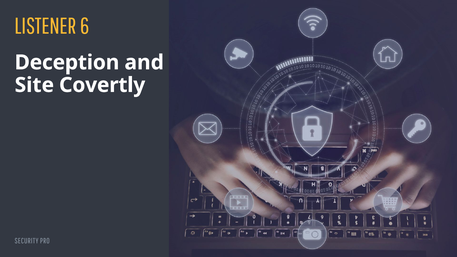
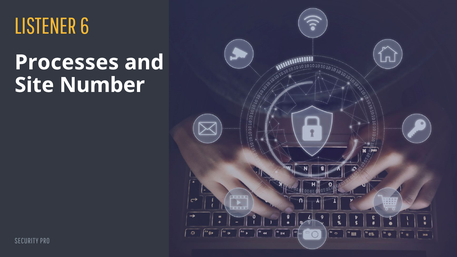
Deception: Deception -> Processes
Covertly: Covertly -> Number
